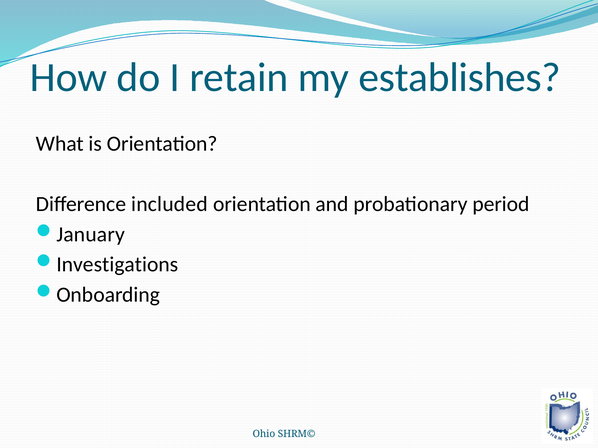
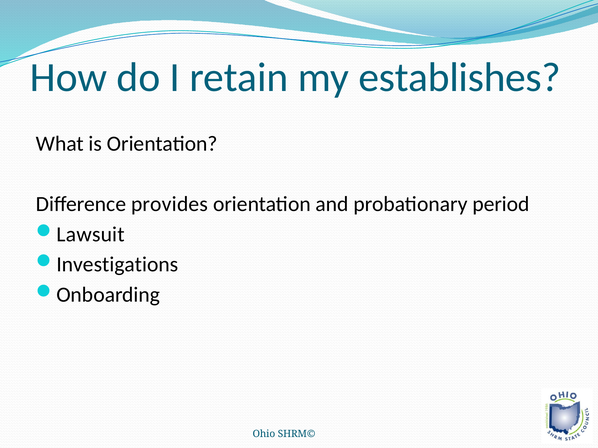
included: included -> provides
January: January -> Lawsuit
